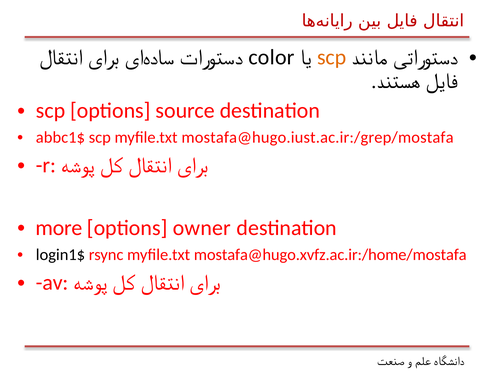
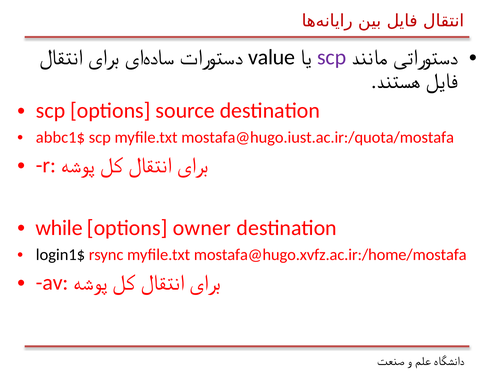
color: color -> value
scp at (332, 57) colour: orange -> purple
mostafa@hugo.iust.ac.ir:/grep/mostafa: mostafa@hugo.iust.ac.ir:/grep/mostafa -> mostafa@hugo.iust.ac.ir:/quota/mostafa
more: more -> while
